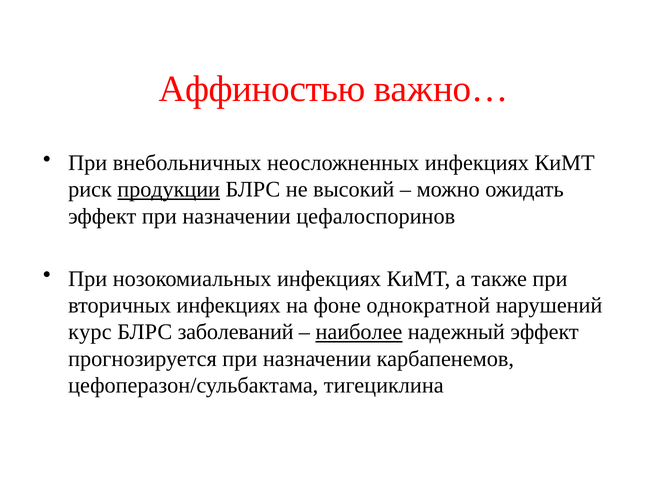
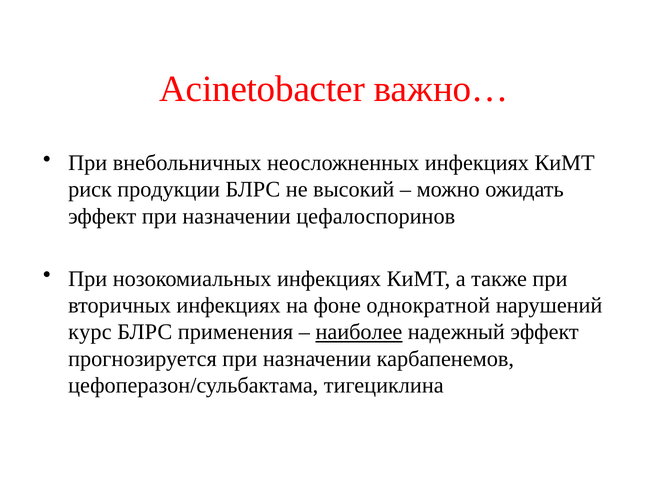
Аффиностью: Аффиностью -> Acinetobacter
продукции underline: present -> none
заболеваний: заболеваний -> применения
